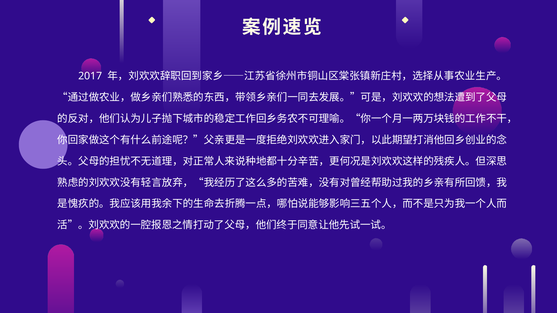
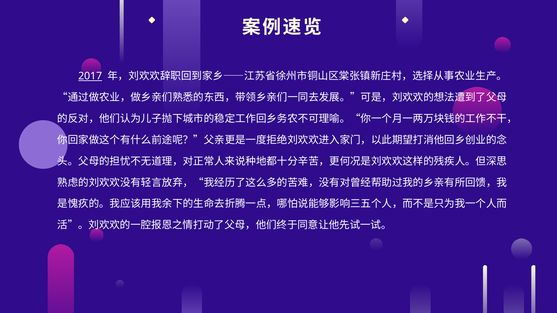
2017 underline: none -> present
